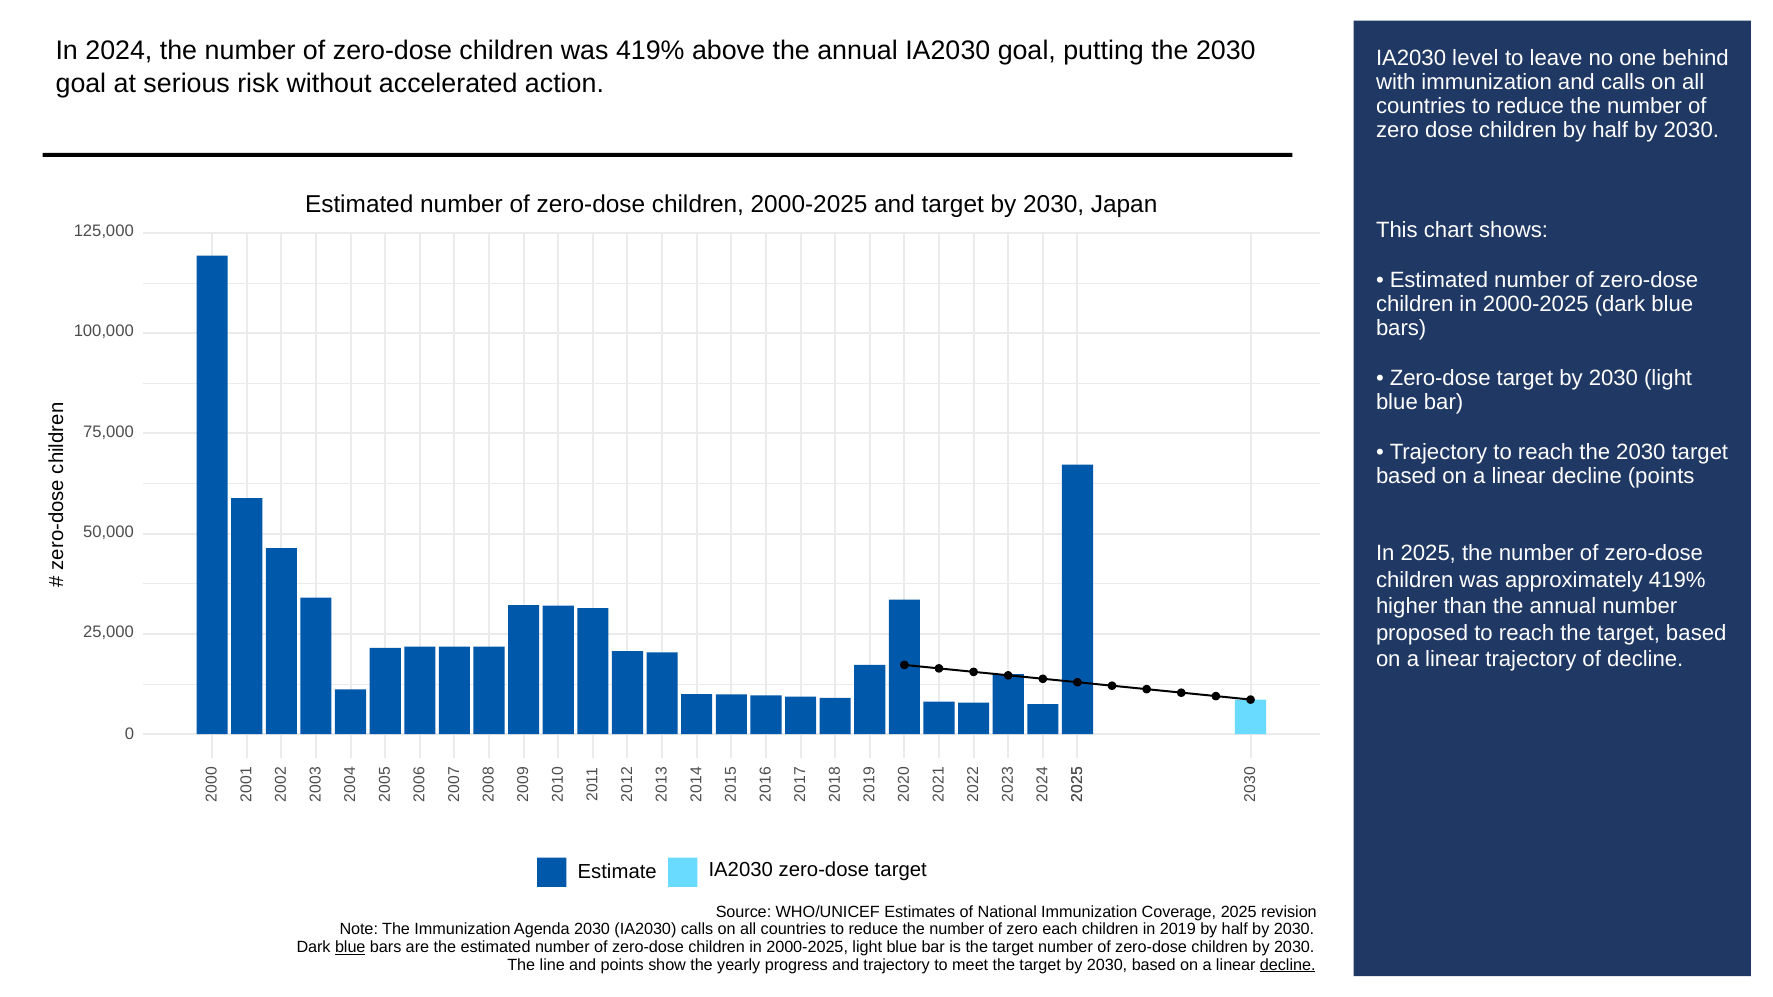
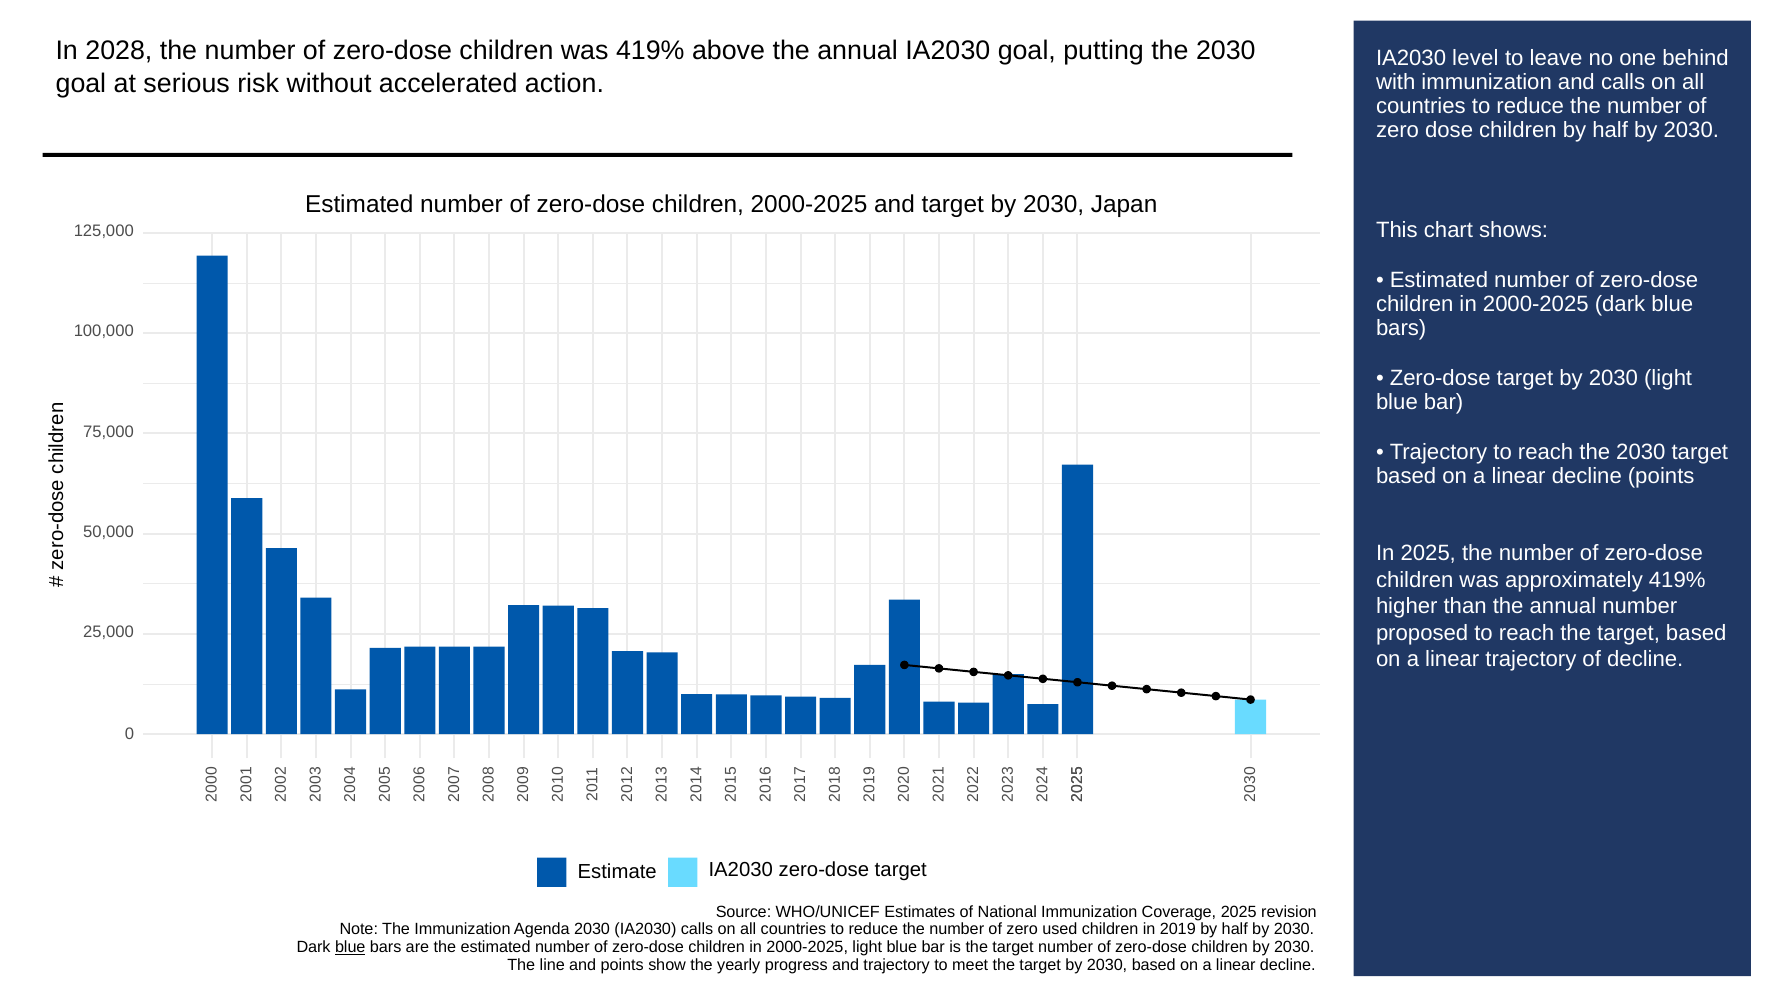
2024: 2024 -> 2028
each: each -> used
decline at (1288, 965) underline: present -> none
